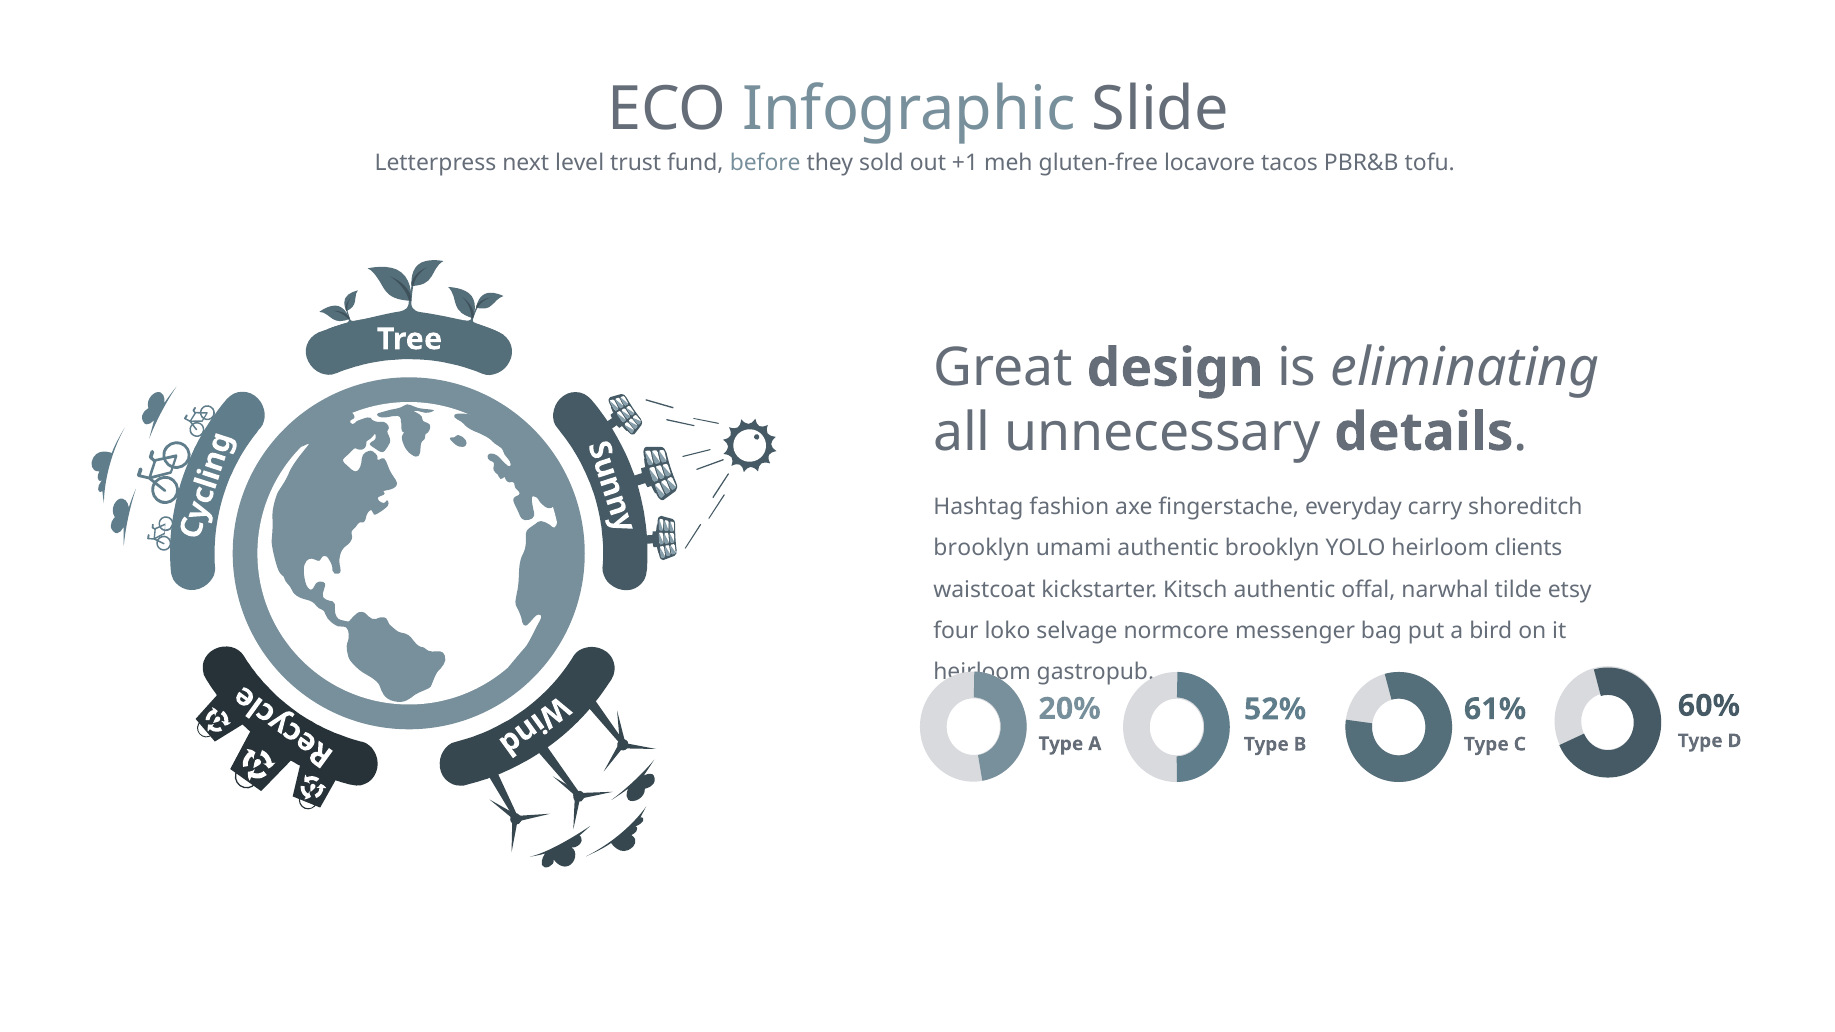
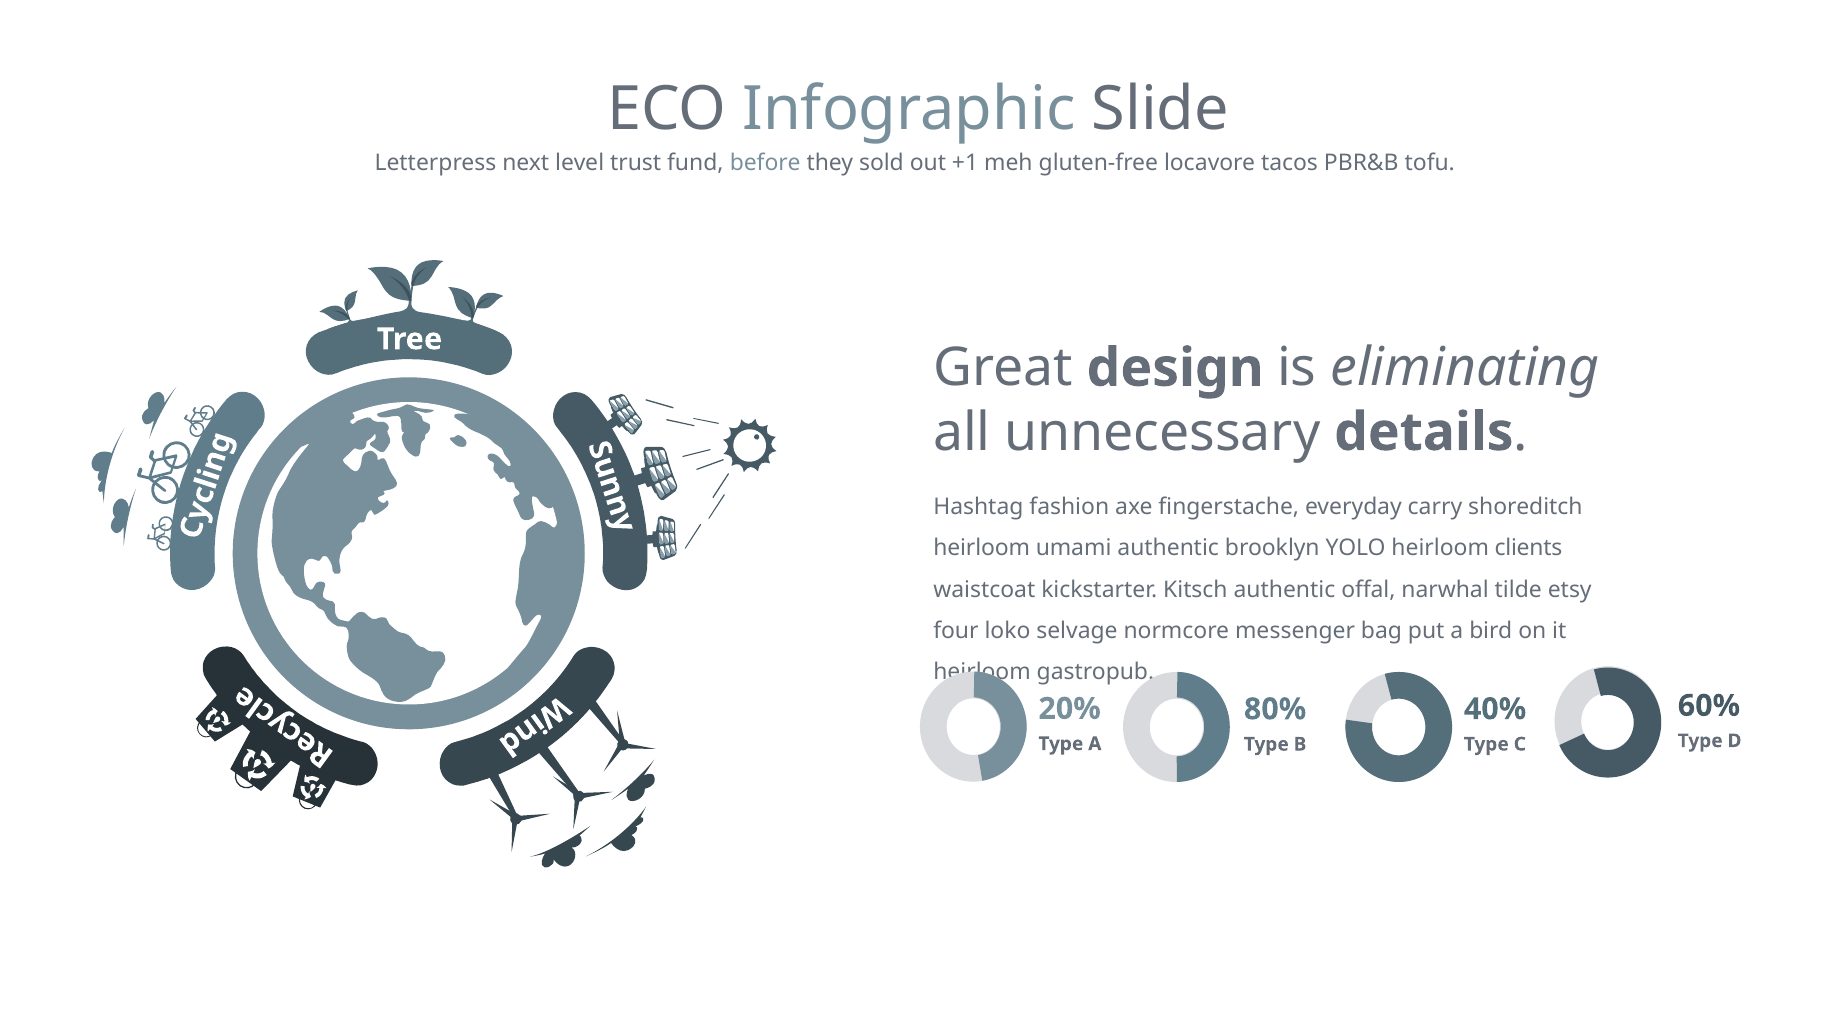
brooklyn at (982, 549): brooklyn -> heirloom
52%: 52% -> 80%
61%: 61% -> 40%
